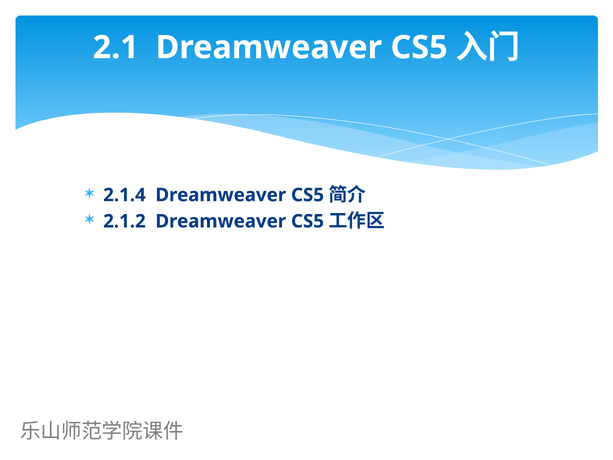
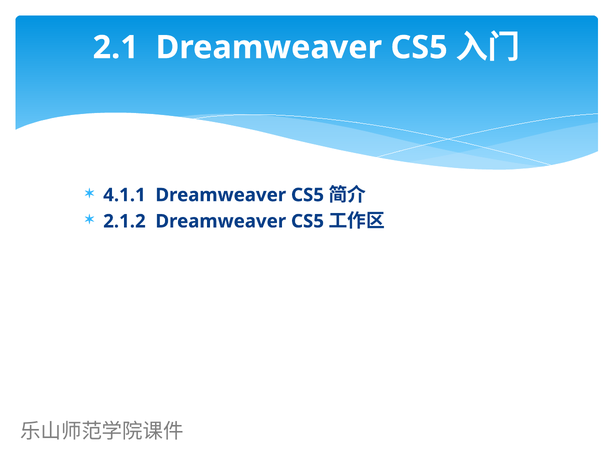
2.1.4: 2.1.4 -> 4.1.1
